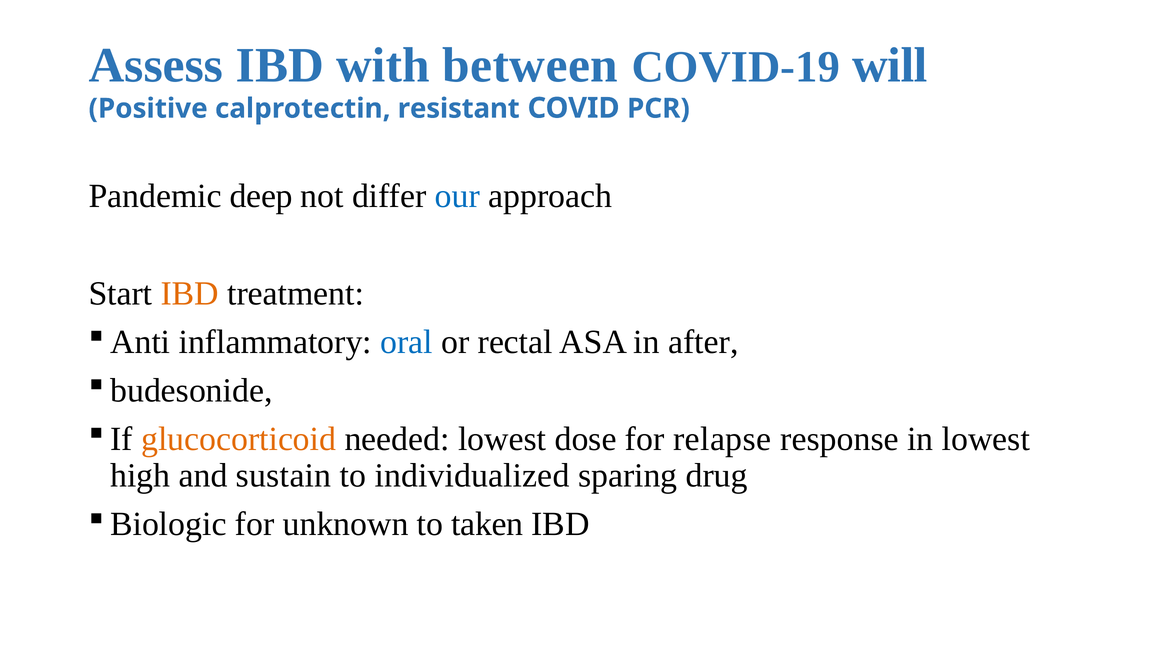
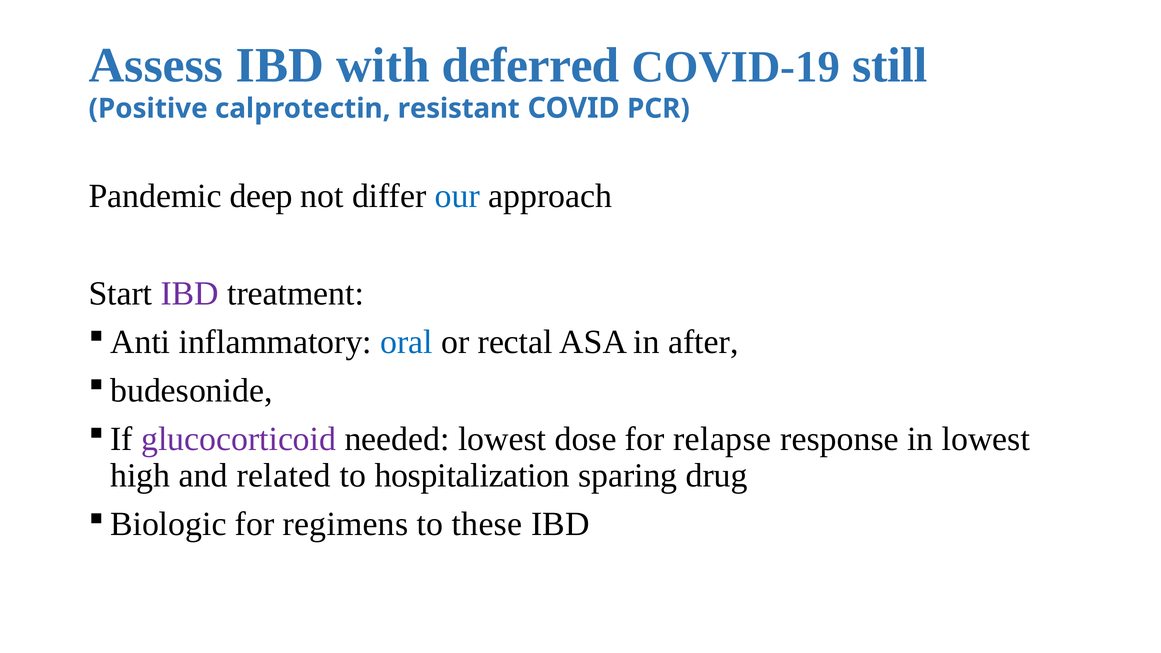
between: between -> deferred
will: will -> still
IBD at (190, 293) colour: orange -> purple
glucocorticoid colour: orange -> purple
sustain: sustain -> related
individualized: individualized -> hospitalization
unknown: unknown -> regimens
taken: taken -> these
